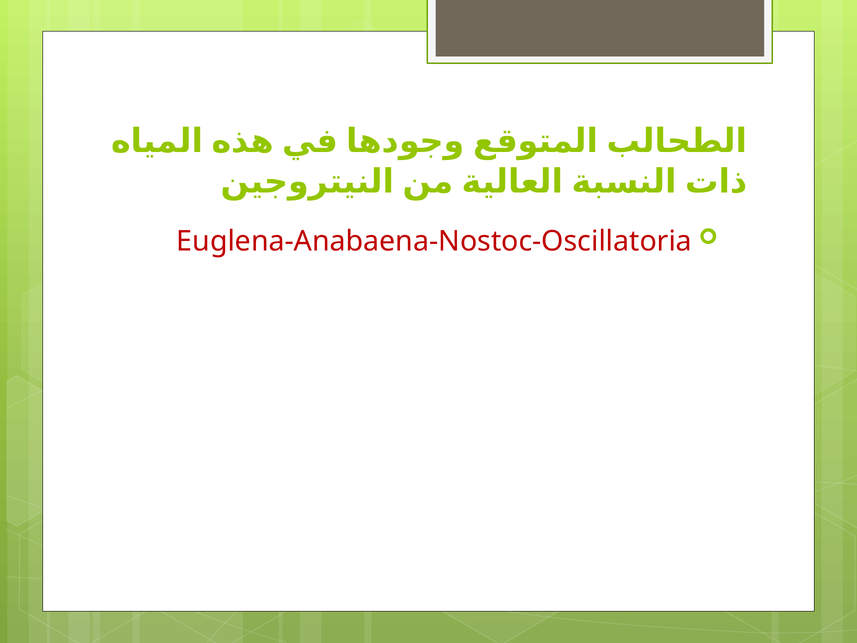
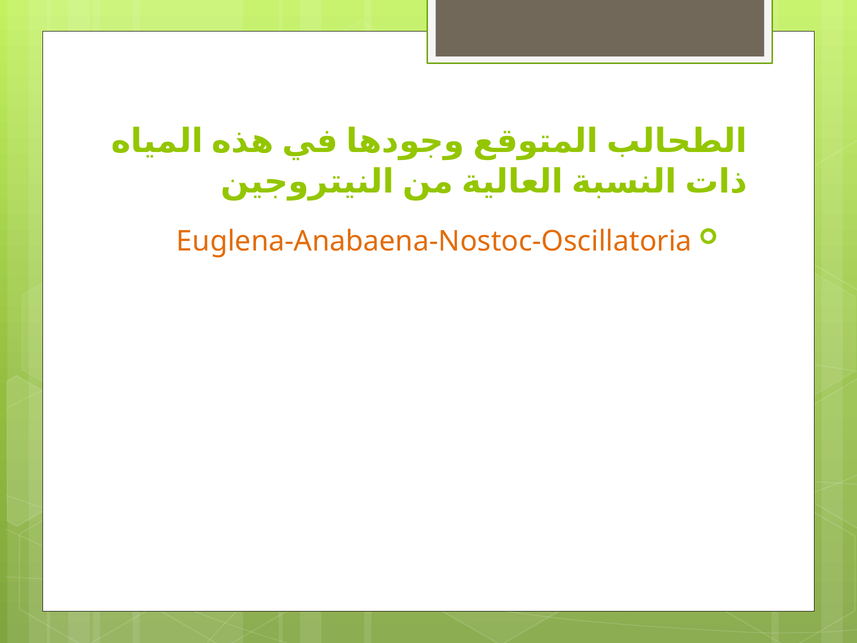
Euglena-Anabaena-Nostoc-Oscillatoria colour: red -> orange
